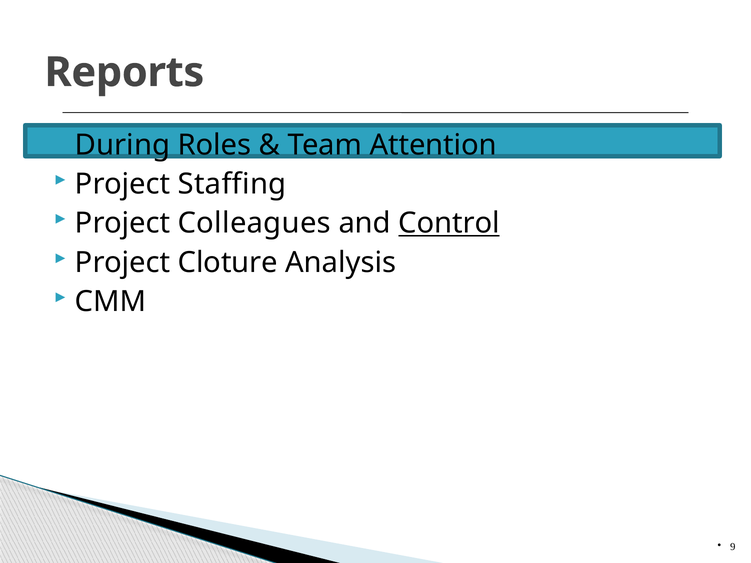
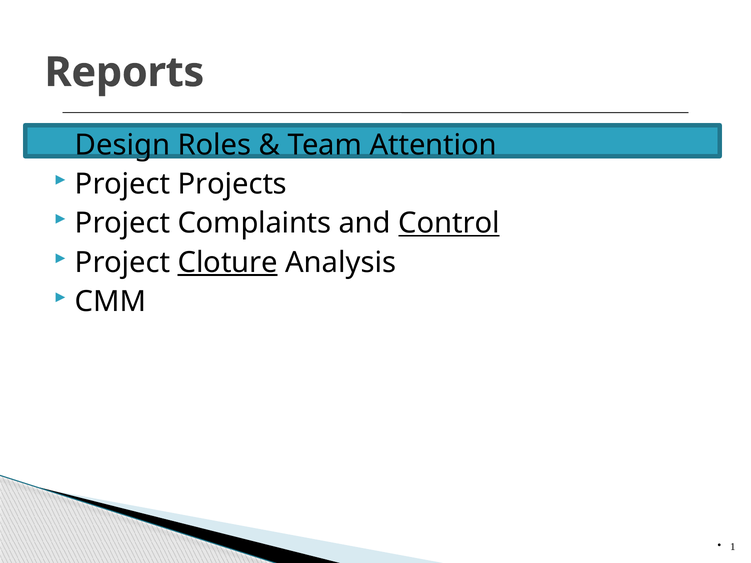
During: During -> Design
Staffing: Staffing -> Projects
Colleagues: Colleagues -> Complaints
Cloture underline: none -> present
9: 9 -> 1
